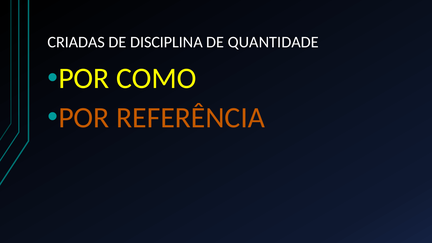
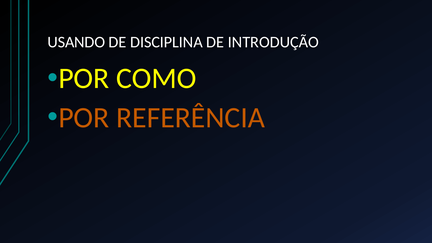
CRIADAS: CRIADAS -> USANDO
QUANTIDADE: QUANTIDADE -> INTRODUÇÃO
